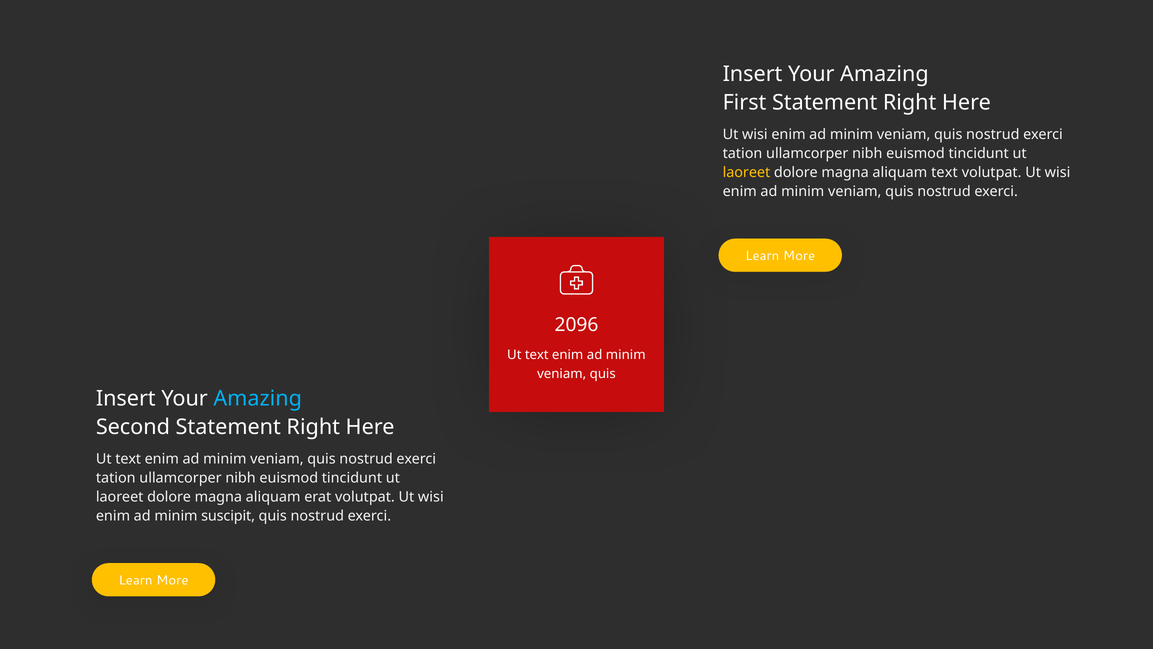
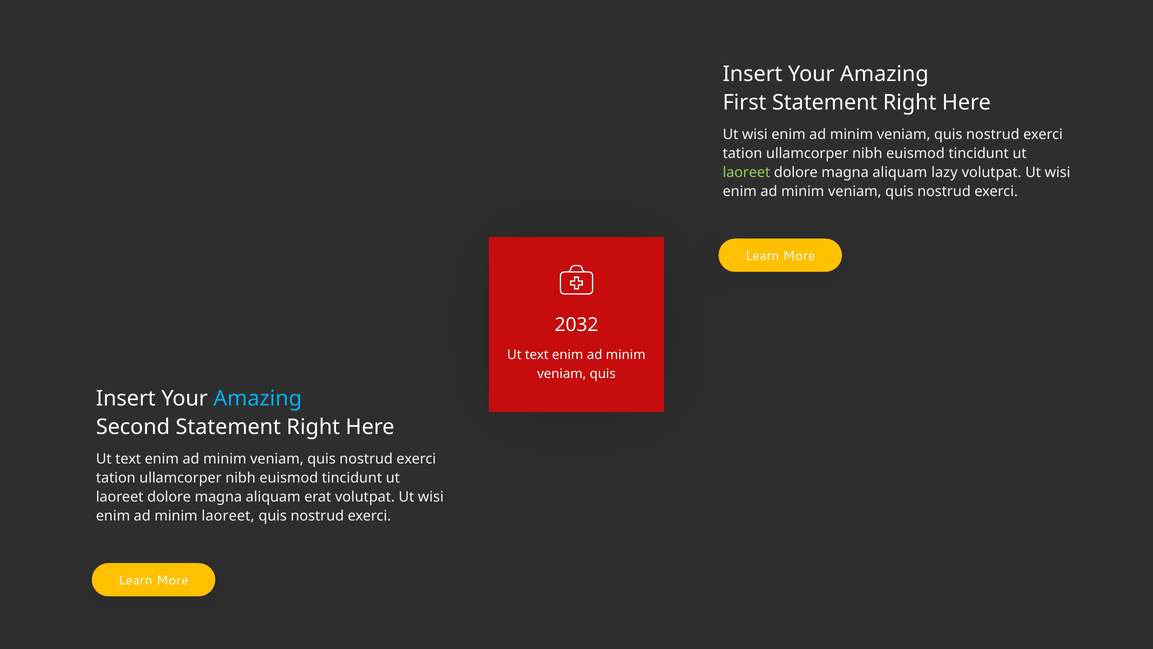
laoreet at (746, 172) colour: yellow -> light green
aliquam text: text -> lazy
2096: 2096 -> 2032
minim suscipit: suscipit -> laoreet
